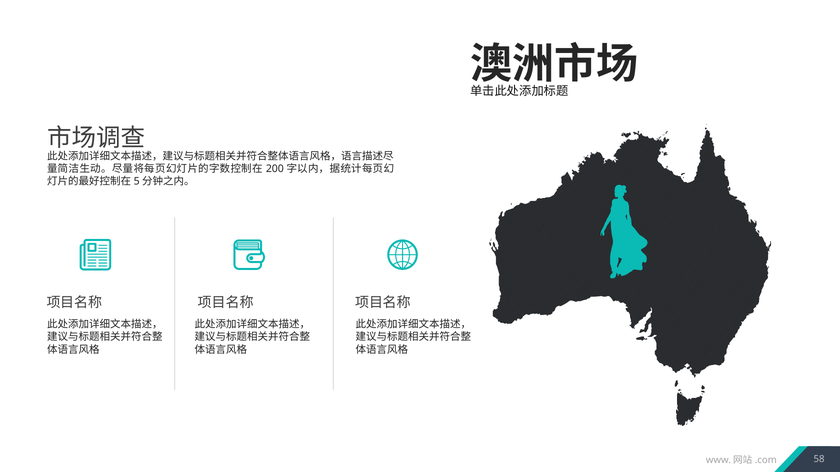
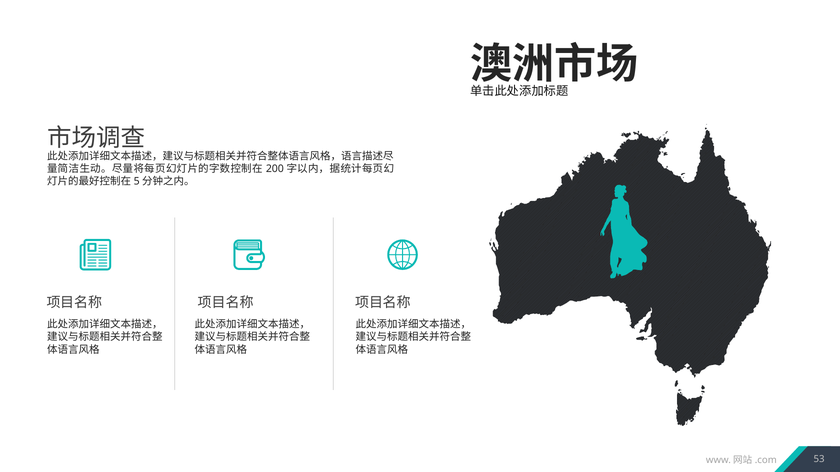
58: 58 -> 53
